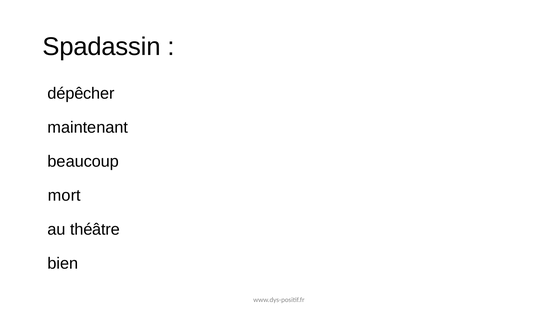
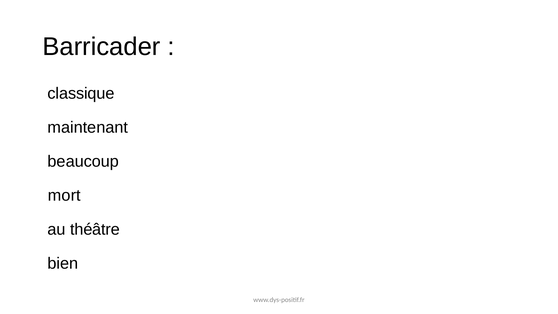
Spadassin: Spadassin -> Barricader
dépêcher: dépêcher -> classique
